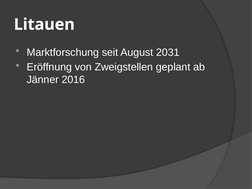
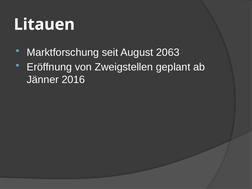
2031: 2031 -> 2063
